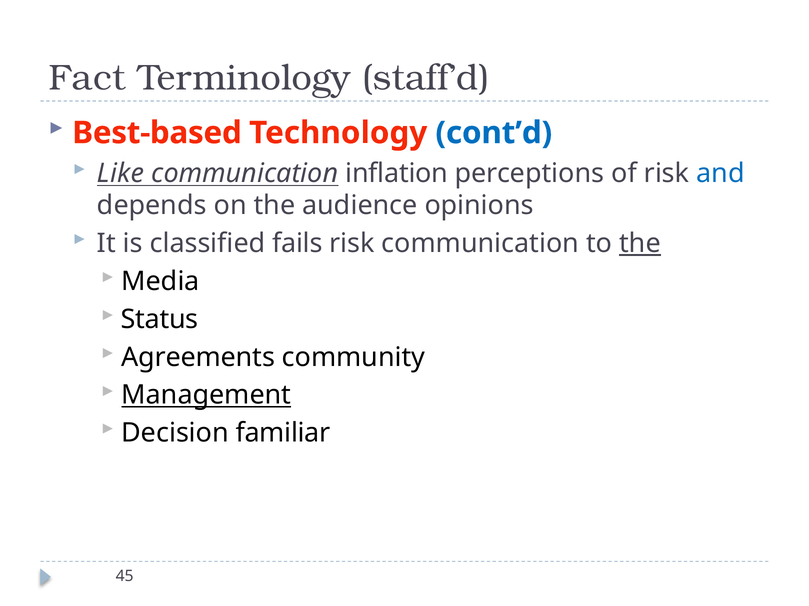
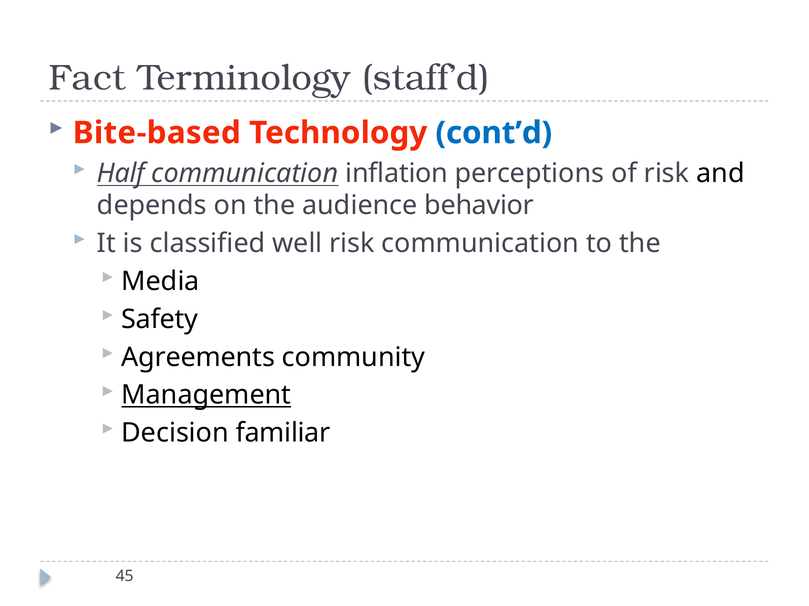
Best-based: Best-based -> Bite-based
Like: Like -> Half
and colour: blue -> black
opinions: opinions -> behavior
fails: fails -> well
the at (640, 244) underline: present -> none
Status: Status -> Safety
